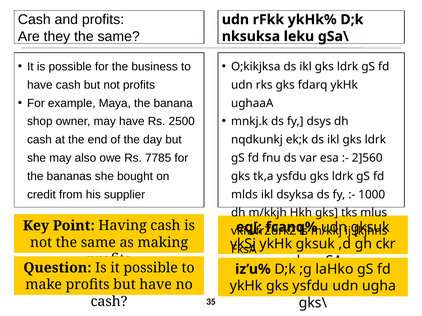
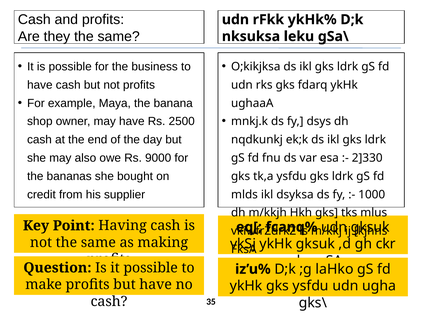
7785: 7785 -> 9000
2]560: 2]560 -> 2]330
